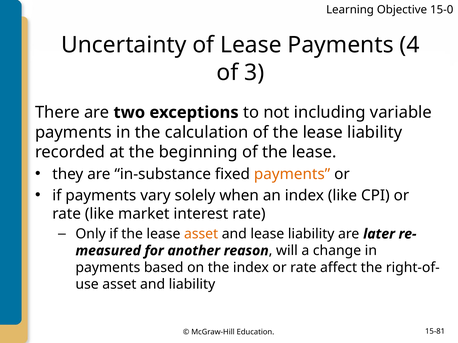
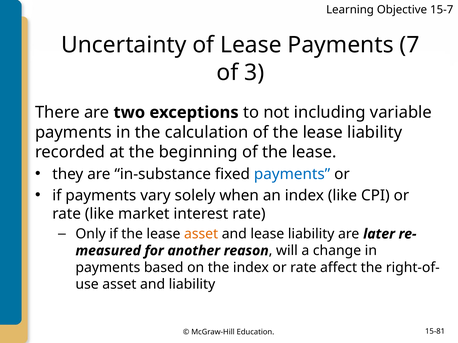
15-0: 15-0 -> 15-7
4: 4 -> 7
payments at (292, 174) colour: orange -> blue
